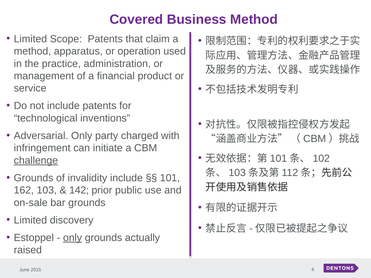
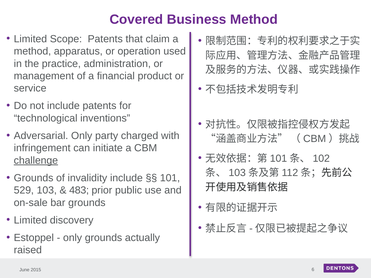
162: 162 -> 529
142: 142 -> 483
only at (73, 238) underline: present -> none
